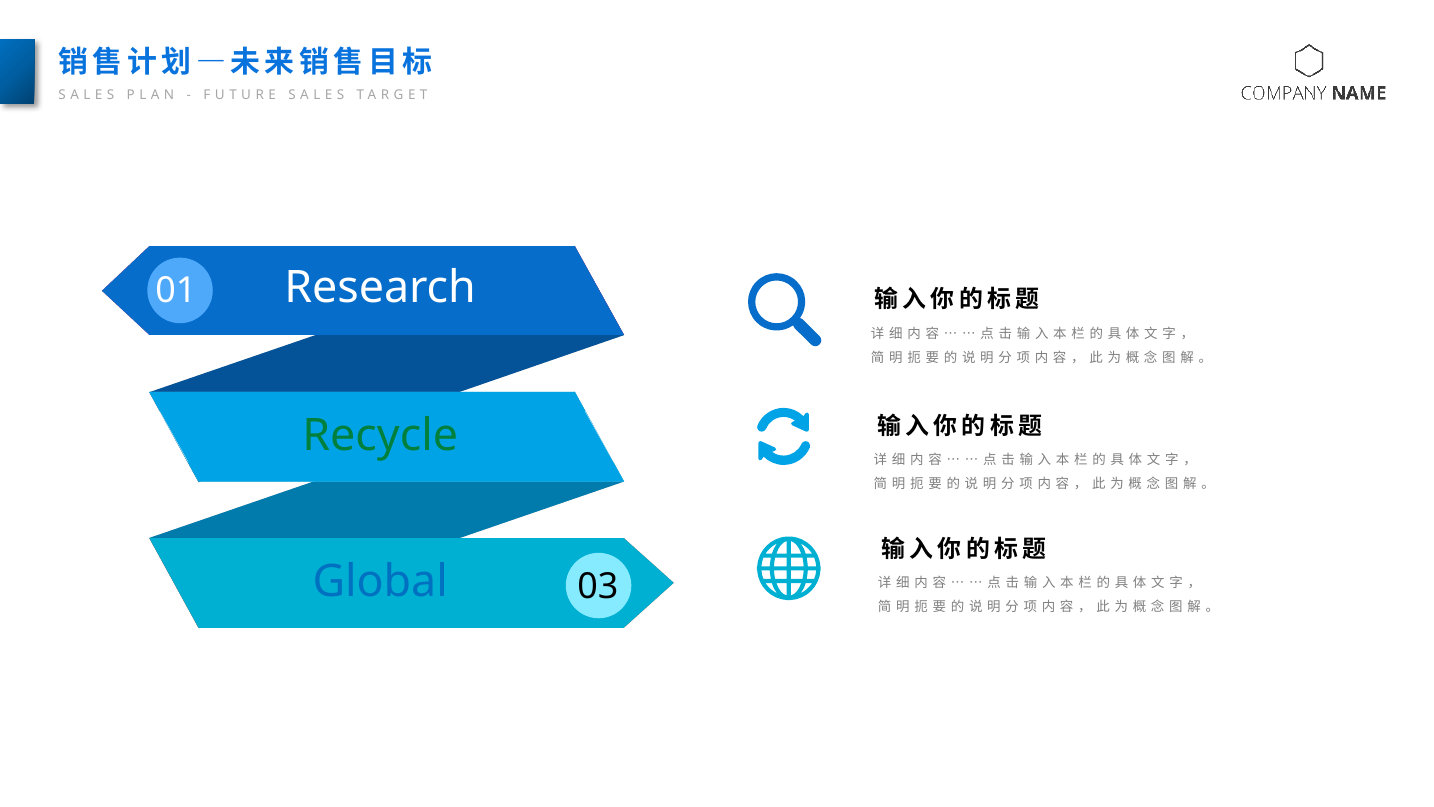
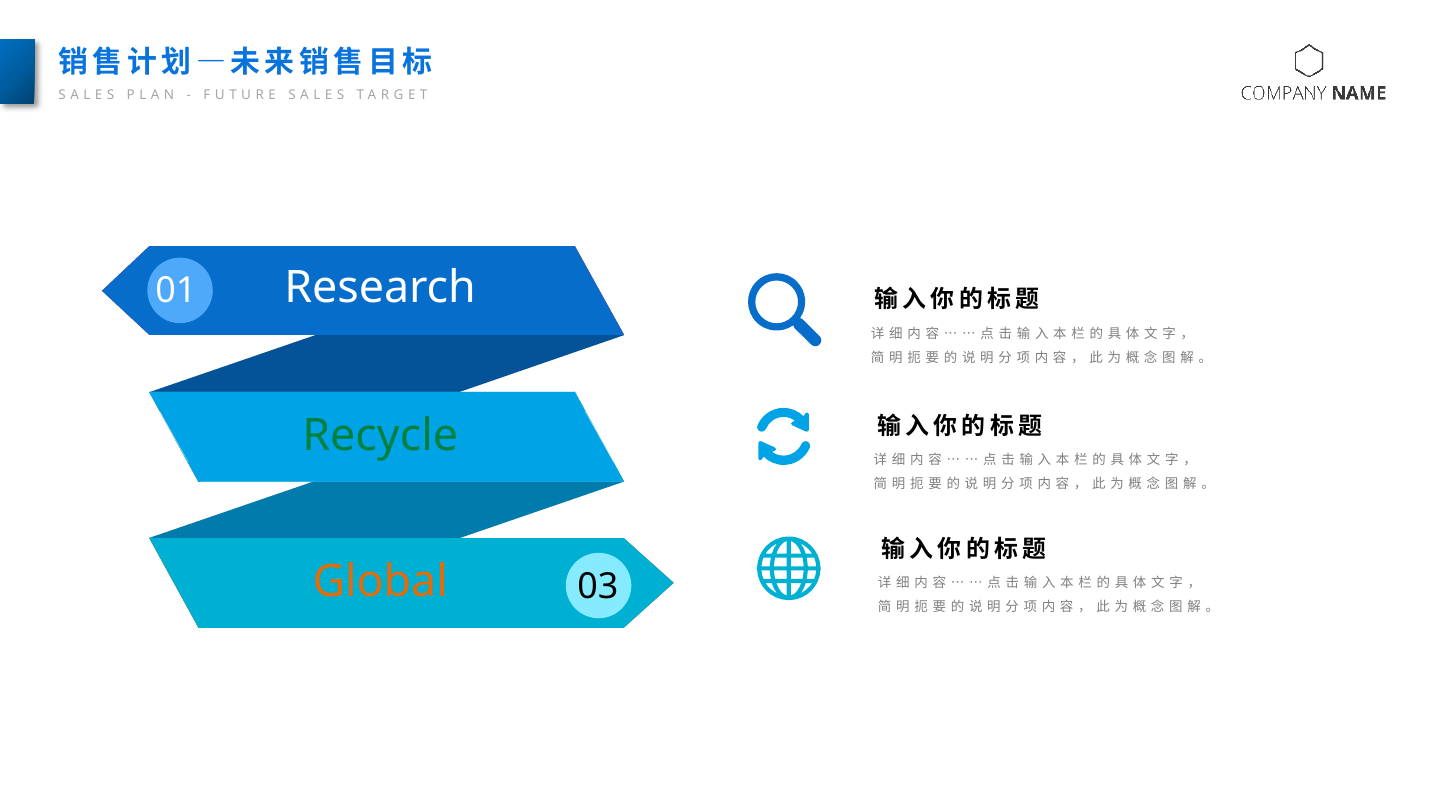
Global colour: blue -> orange
